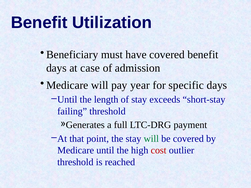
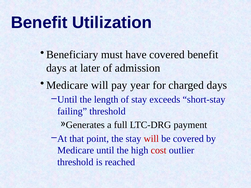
case: case -> later
specific: specific -> charged
will at (151, 139) colour: green -> red
